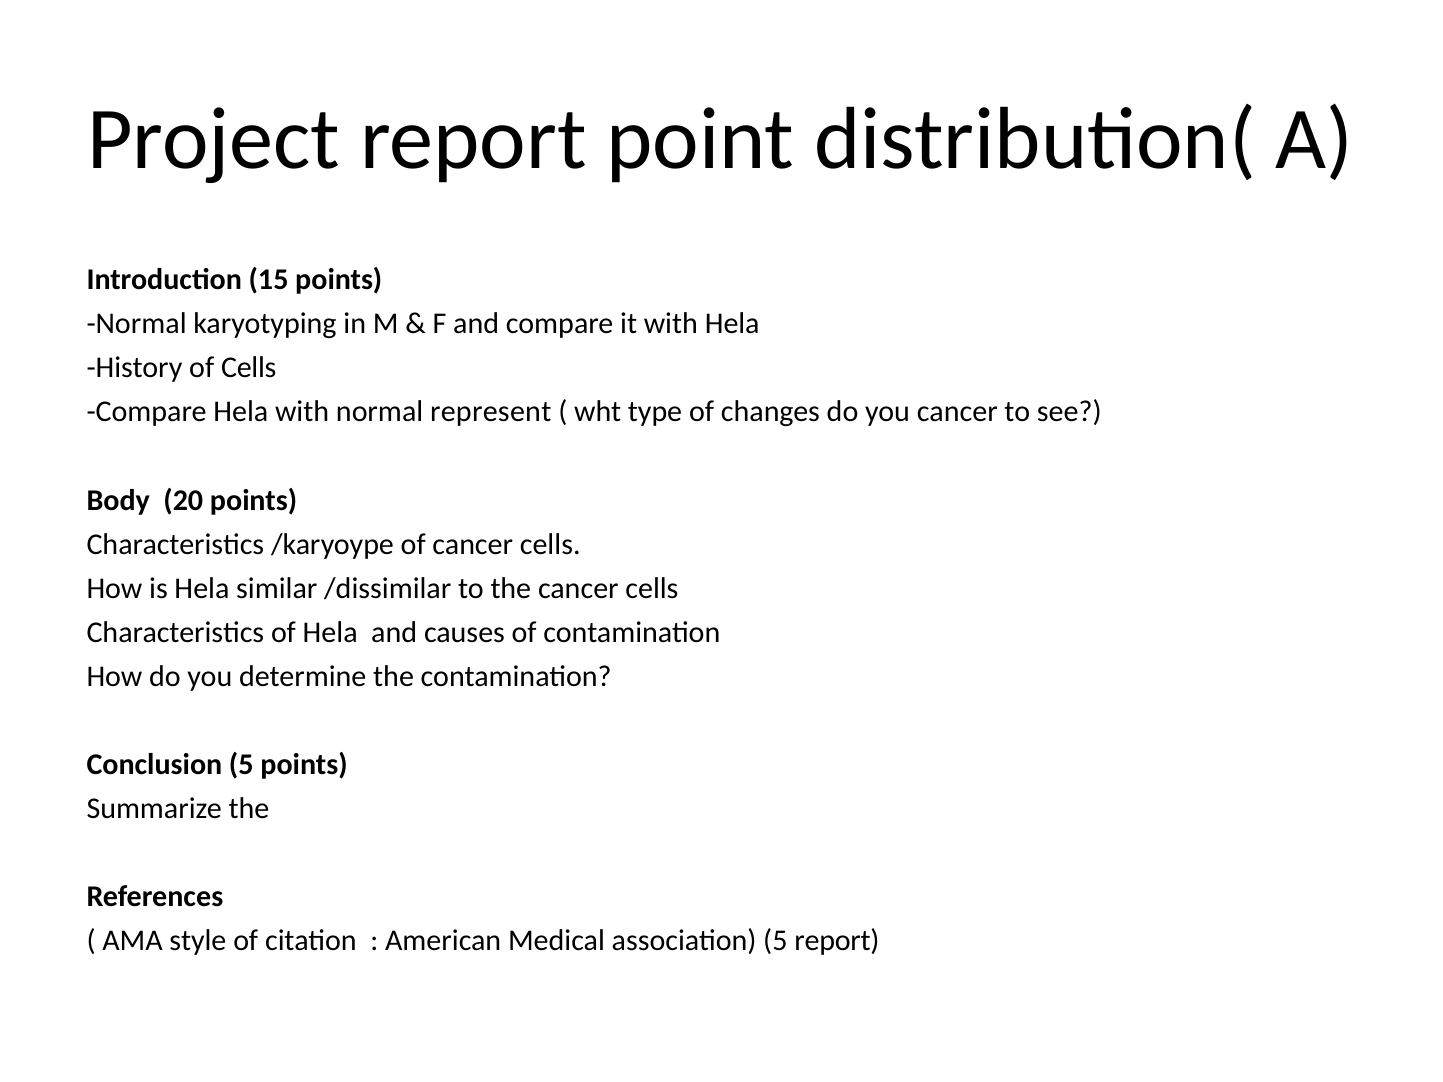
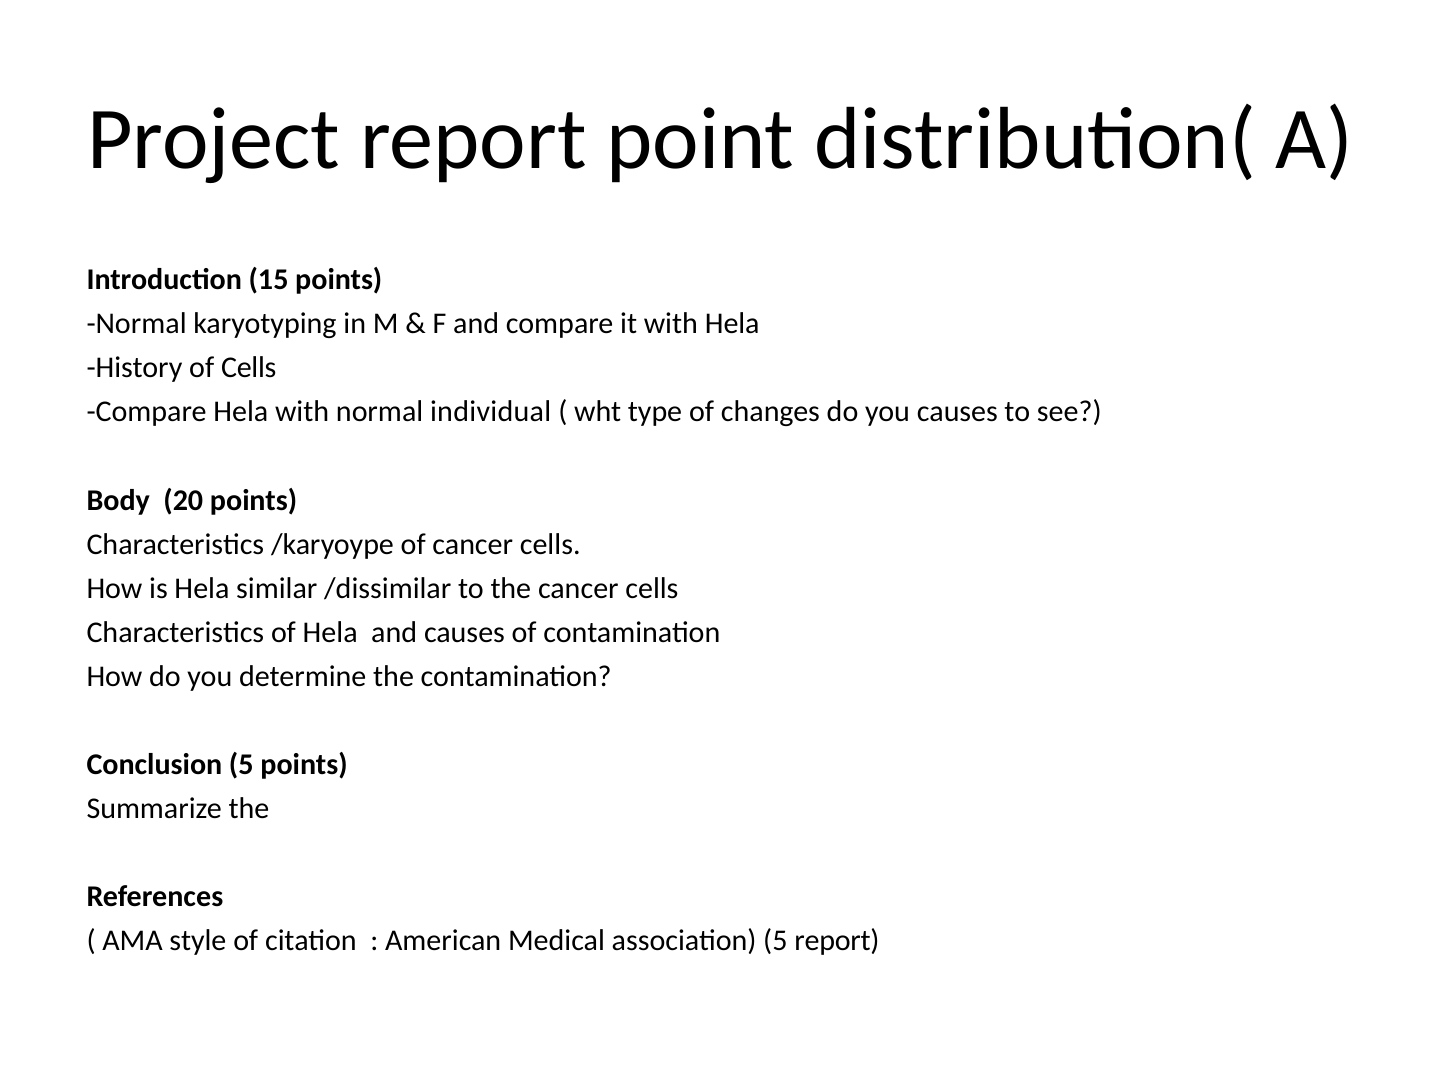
represent: represent -> individual
you cancer: cancer -> causes
